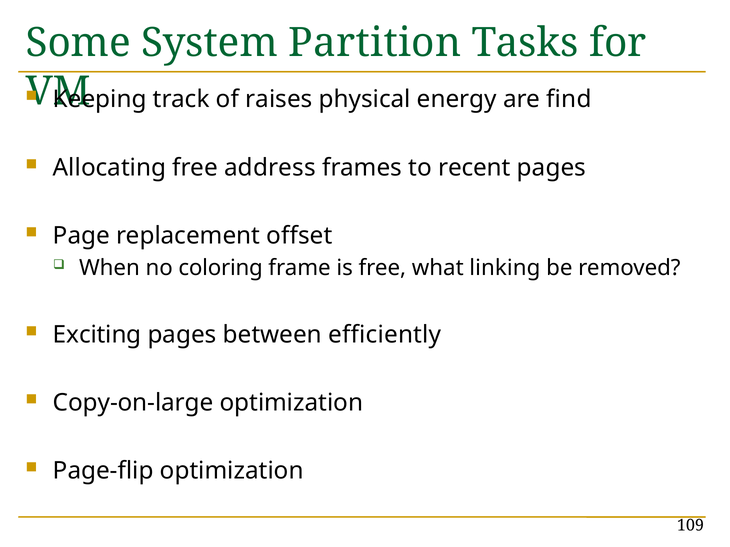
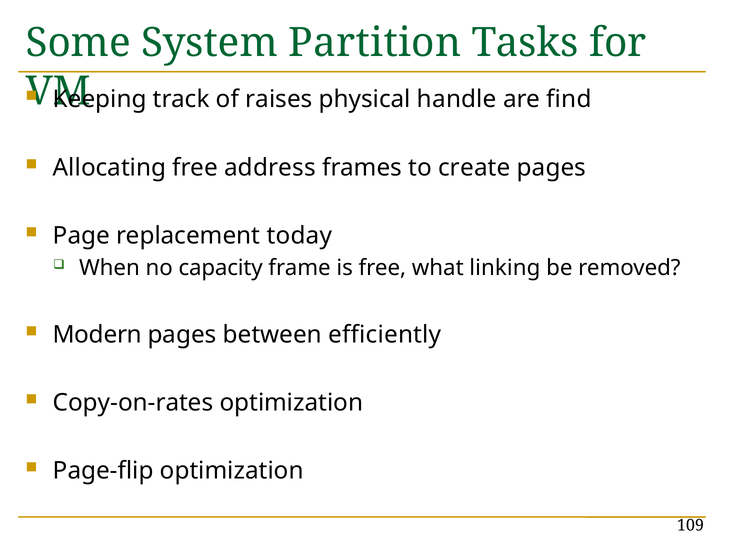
energy: energy -> handle
recent: recent -> create
offset: offset -> today
coloring: coloring -> capacity
Exciting: Exciting -> Modern
Copy-on-large: Copy-on-large -> Copy-on-rates
